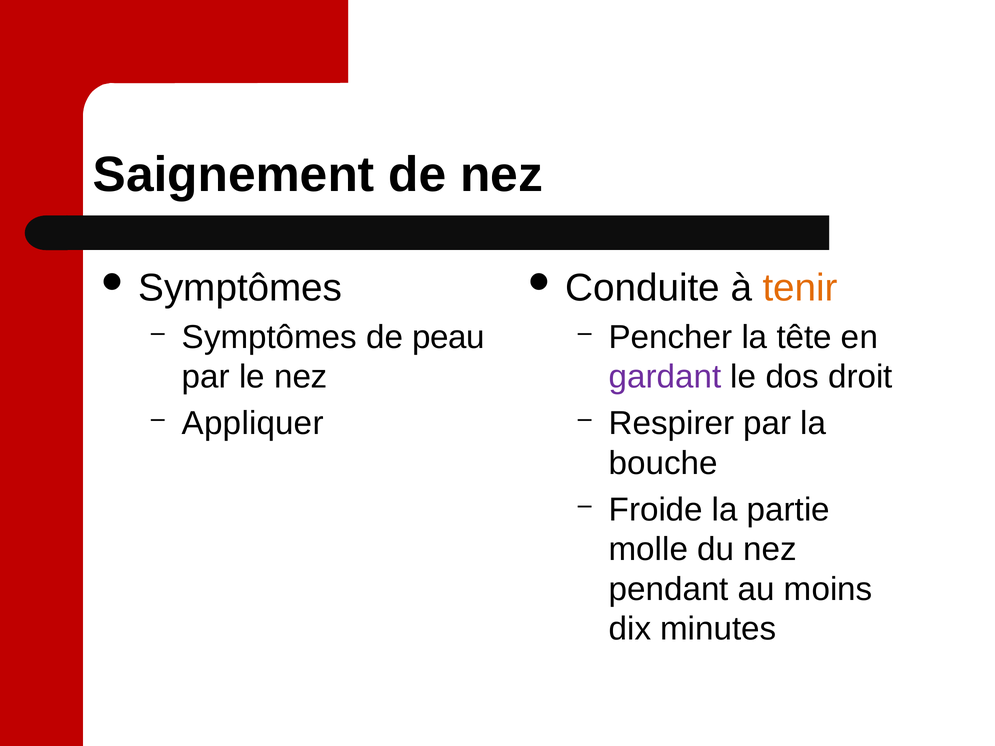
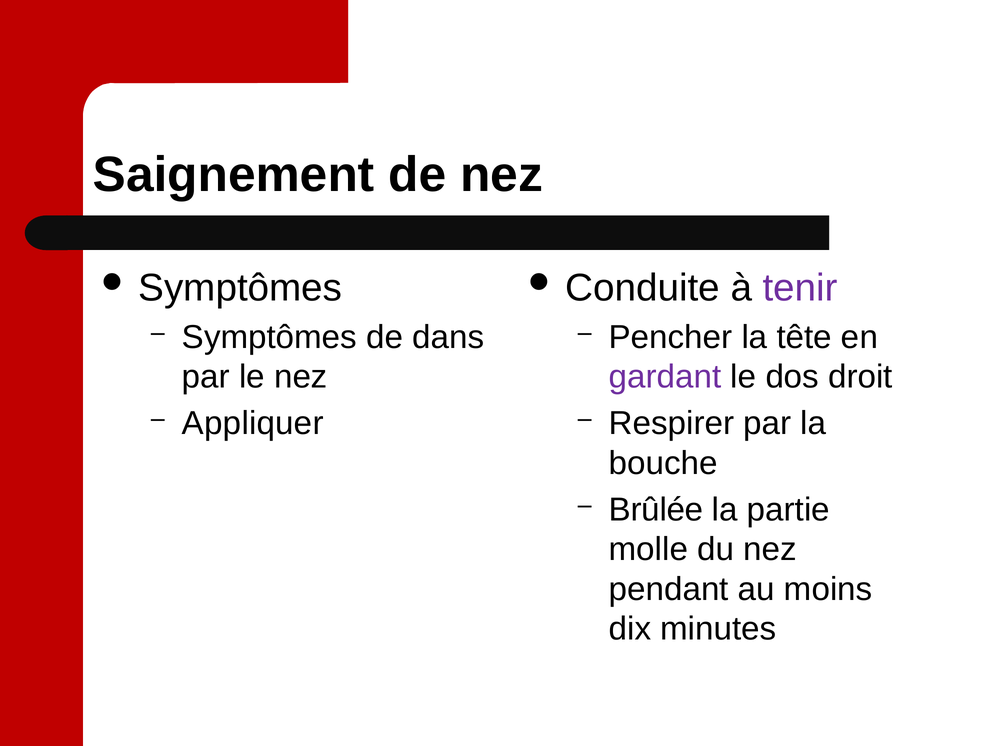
tenir colour: orange -> purple
peau: peau -> dans
Froide: Froide -> Brûlée
